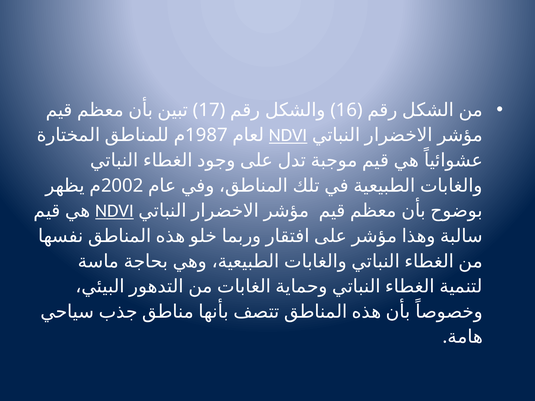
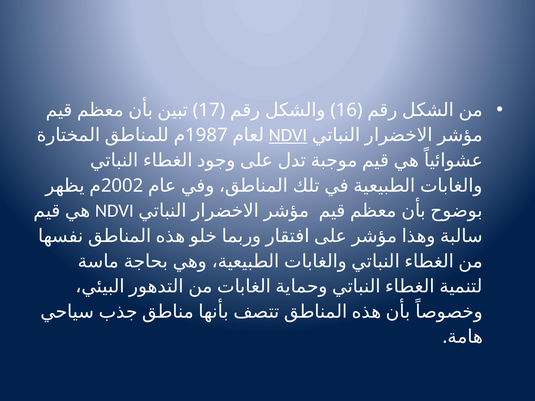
NDVI at (114, 211) underline: present -> none
